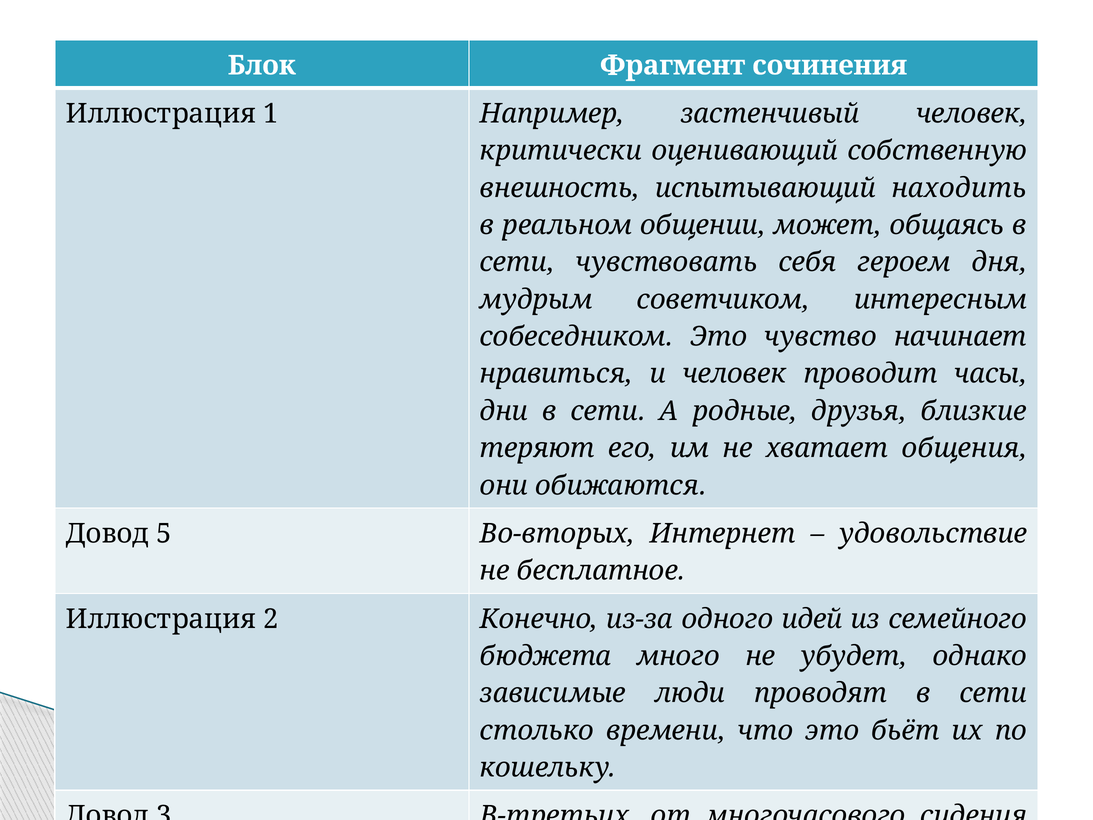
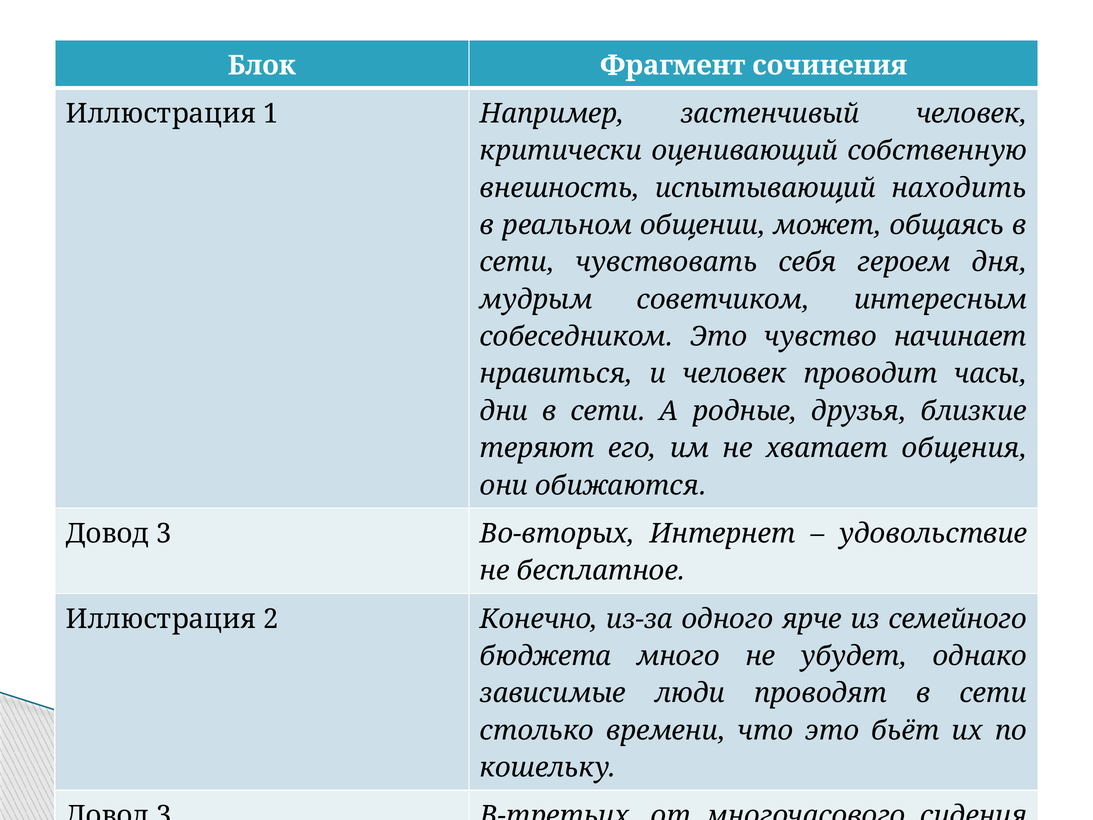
5 at (164, 534): 5 -> 3
идей: идей -> ярче
